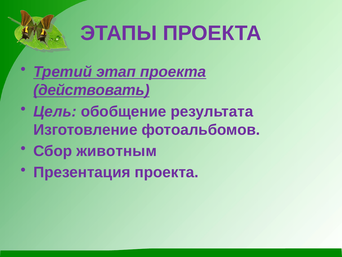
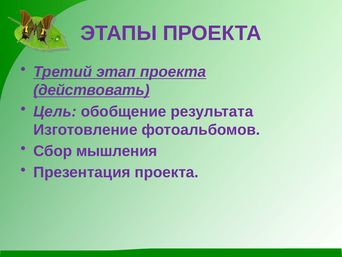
животным: животным -> мышления
